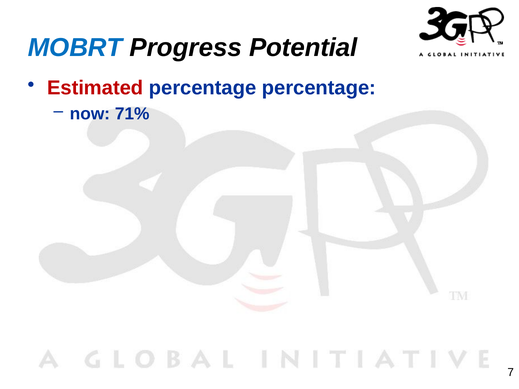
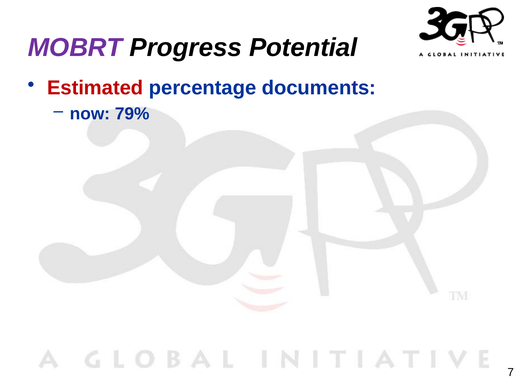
MOBRT colour: blue -> purple
percentage percentage: percentage -> documents
71%: 71% -> 79%
